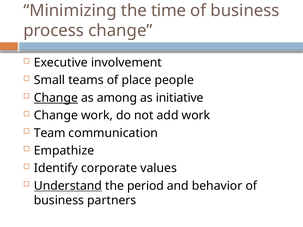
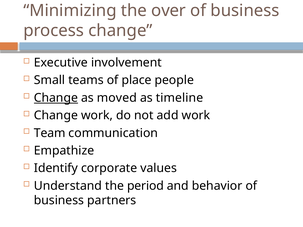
time: time -> over
among: among -> moved
initiative: initiative -> timeline
Understand underline: present -> none
